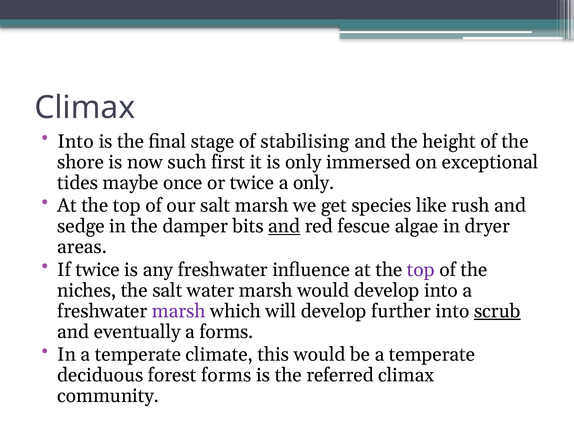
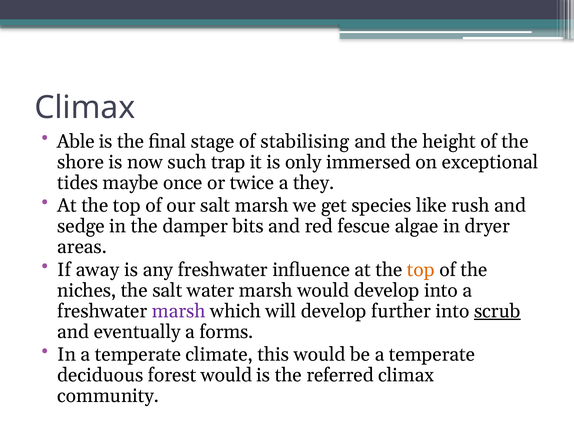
Into at (76, 141): Into -> Able
first: first -> trap
a only: only -> they
and at (284, 226) underline: present -> none
If twice: twice -> away
top at (421, 269) colour: purple -> orange
forest forms: forms -> would
